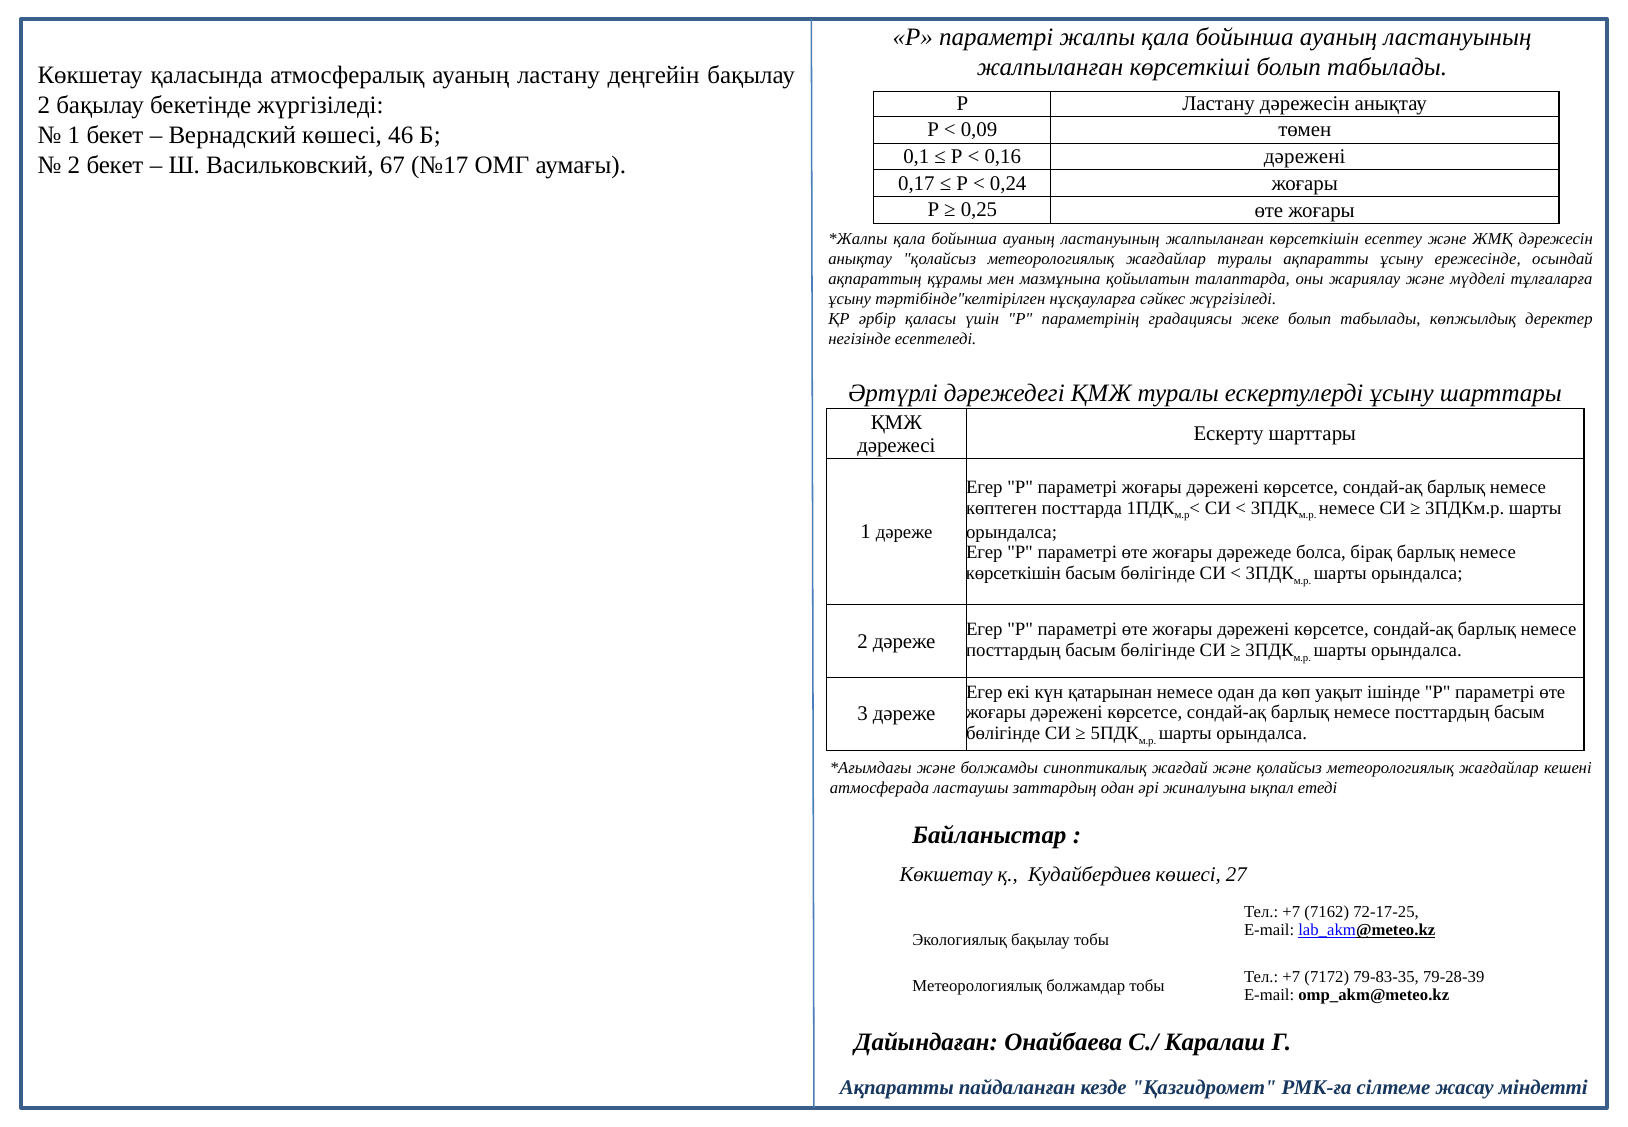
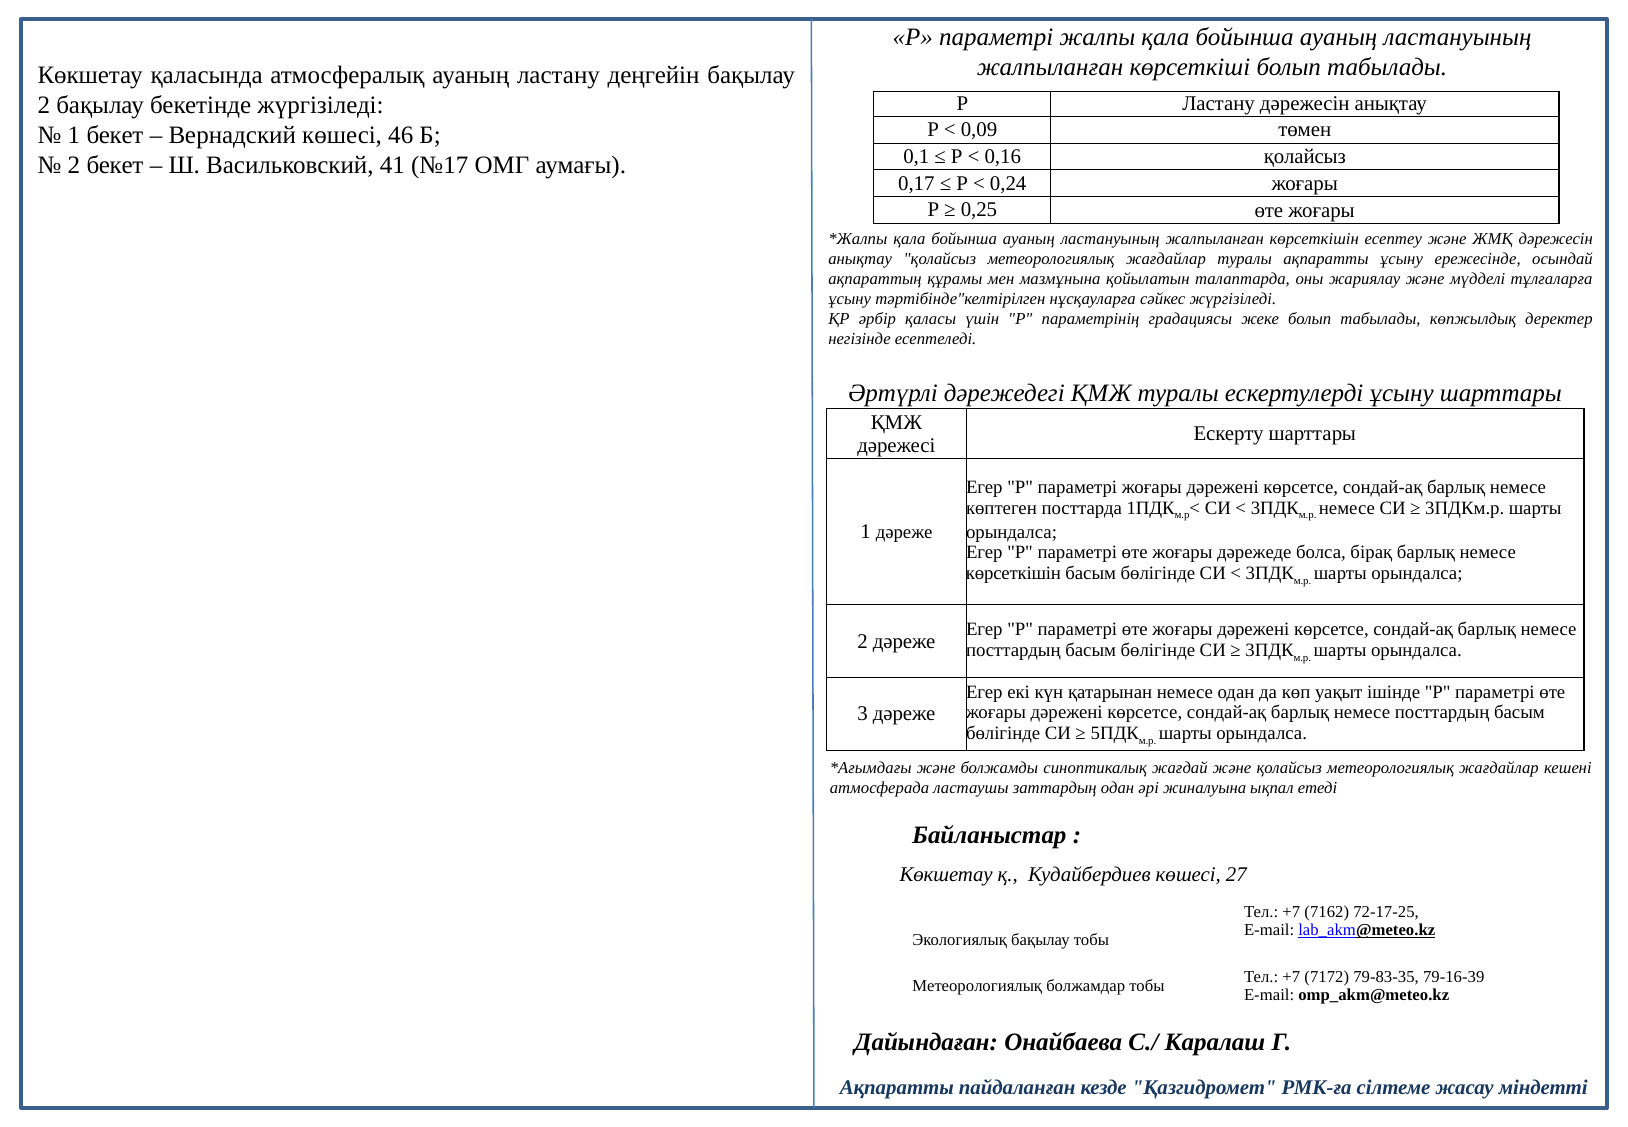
0,16 дәрежені: дәрежені -> қолайсыз
67: 67 -> 41
79-28-39: 79-28-39 -> 79-16-39
